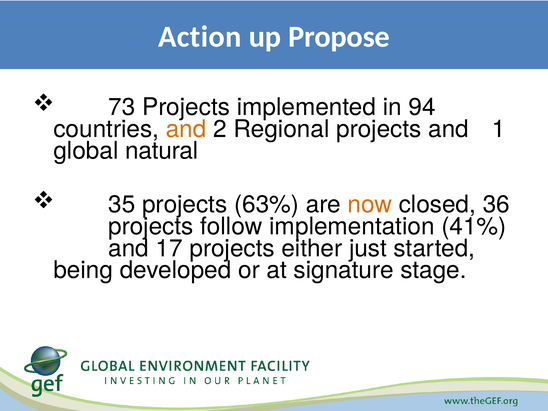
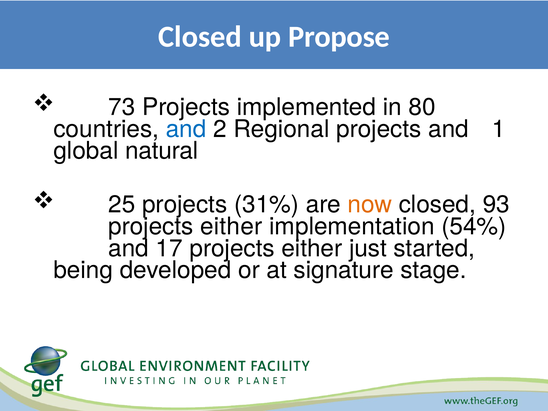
Action at (200, 37): Action -> Closed
94: 94 -> 80
and at (186, 129) colour: orange -> blue
35: 35 -> 25
63%: 63% -> 31%
36: 36 -> 93
follow at (231, 226): follow -> either
41%: 41% -> 54%
